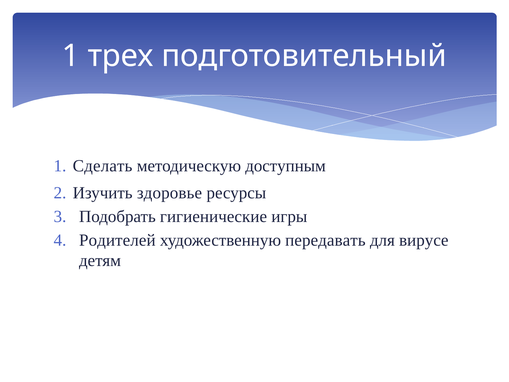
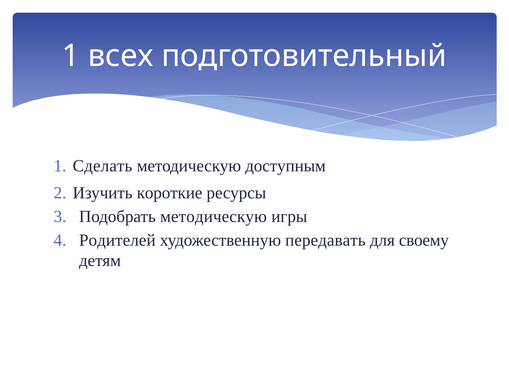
трех: трех -> всех
здоровье: здоровье -> короткие
Подобрать гигиенические: гигиенические -> методическую
вирусе: вирусе -> своему
